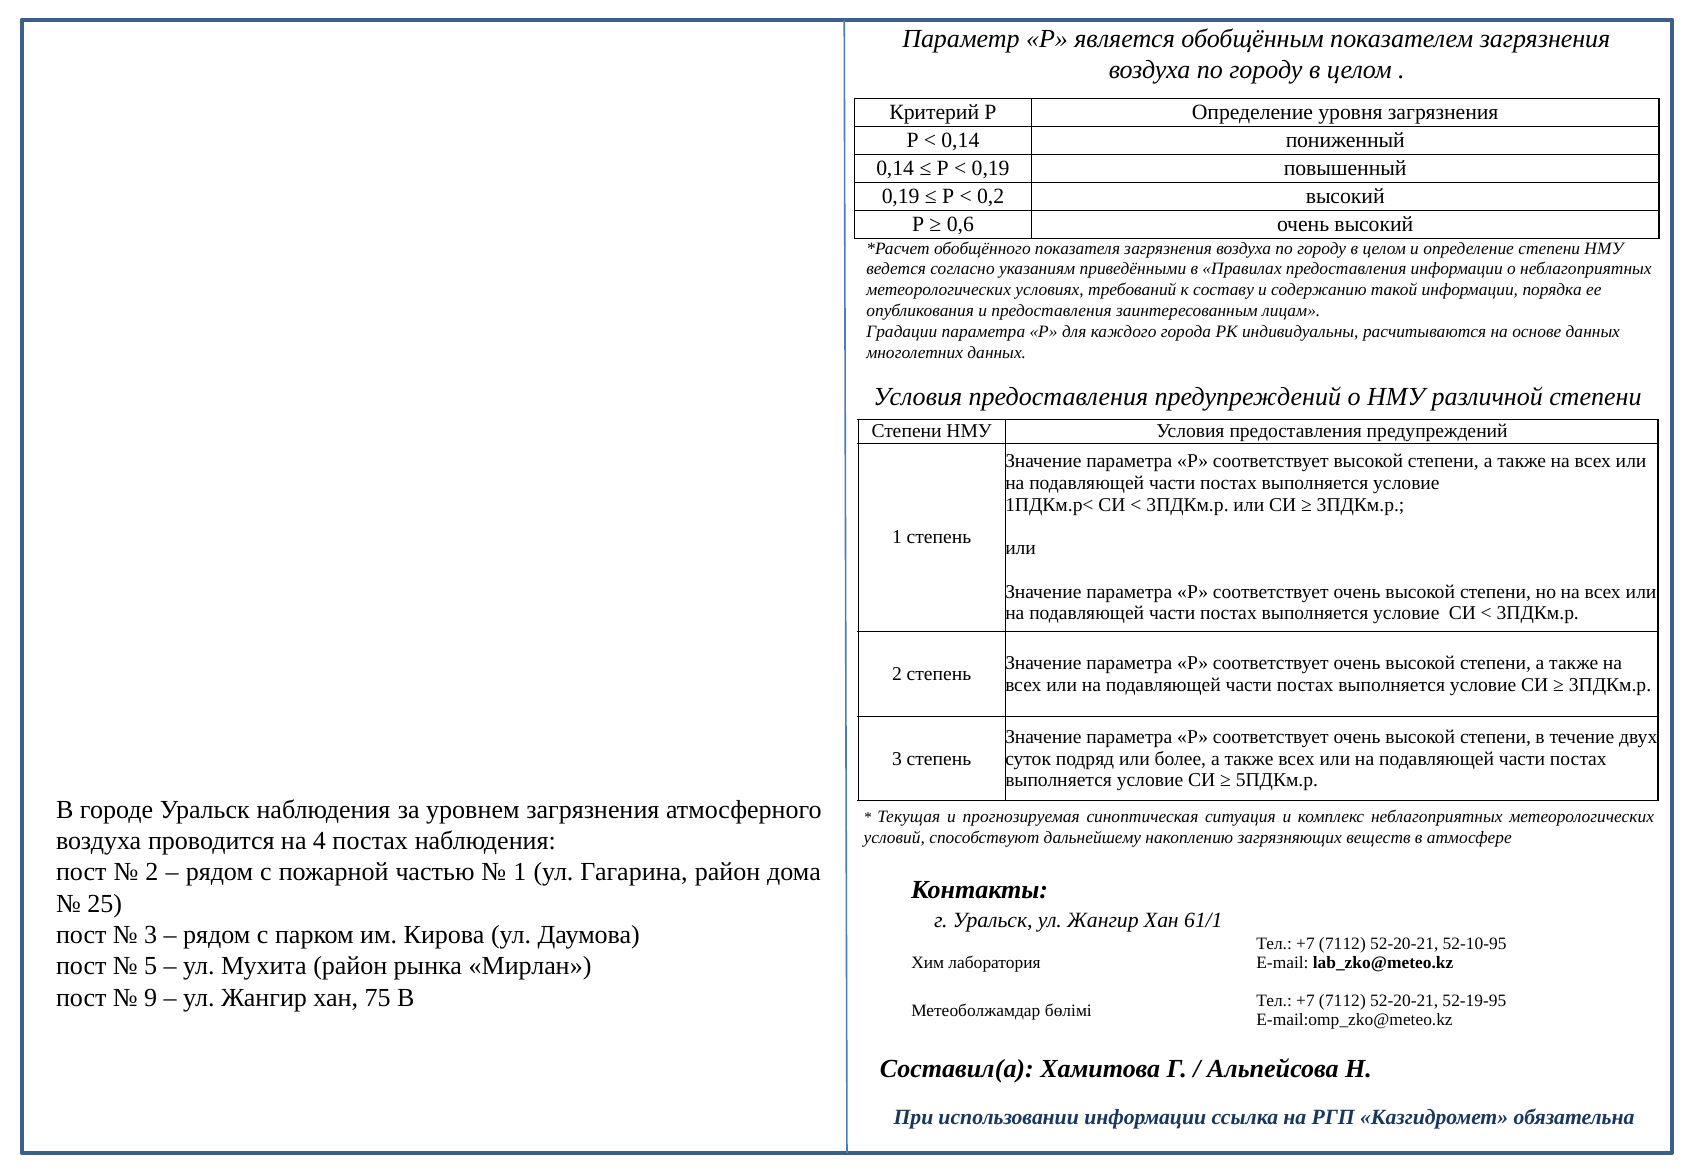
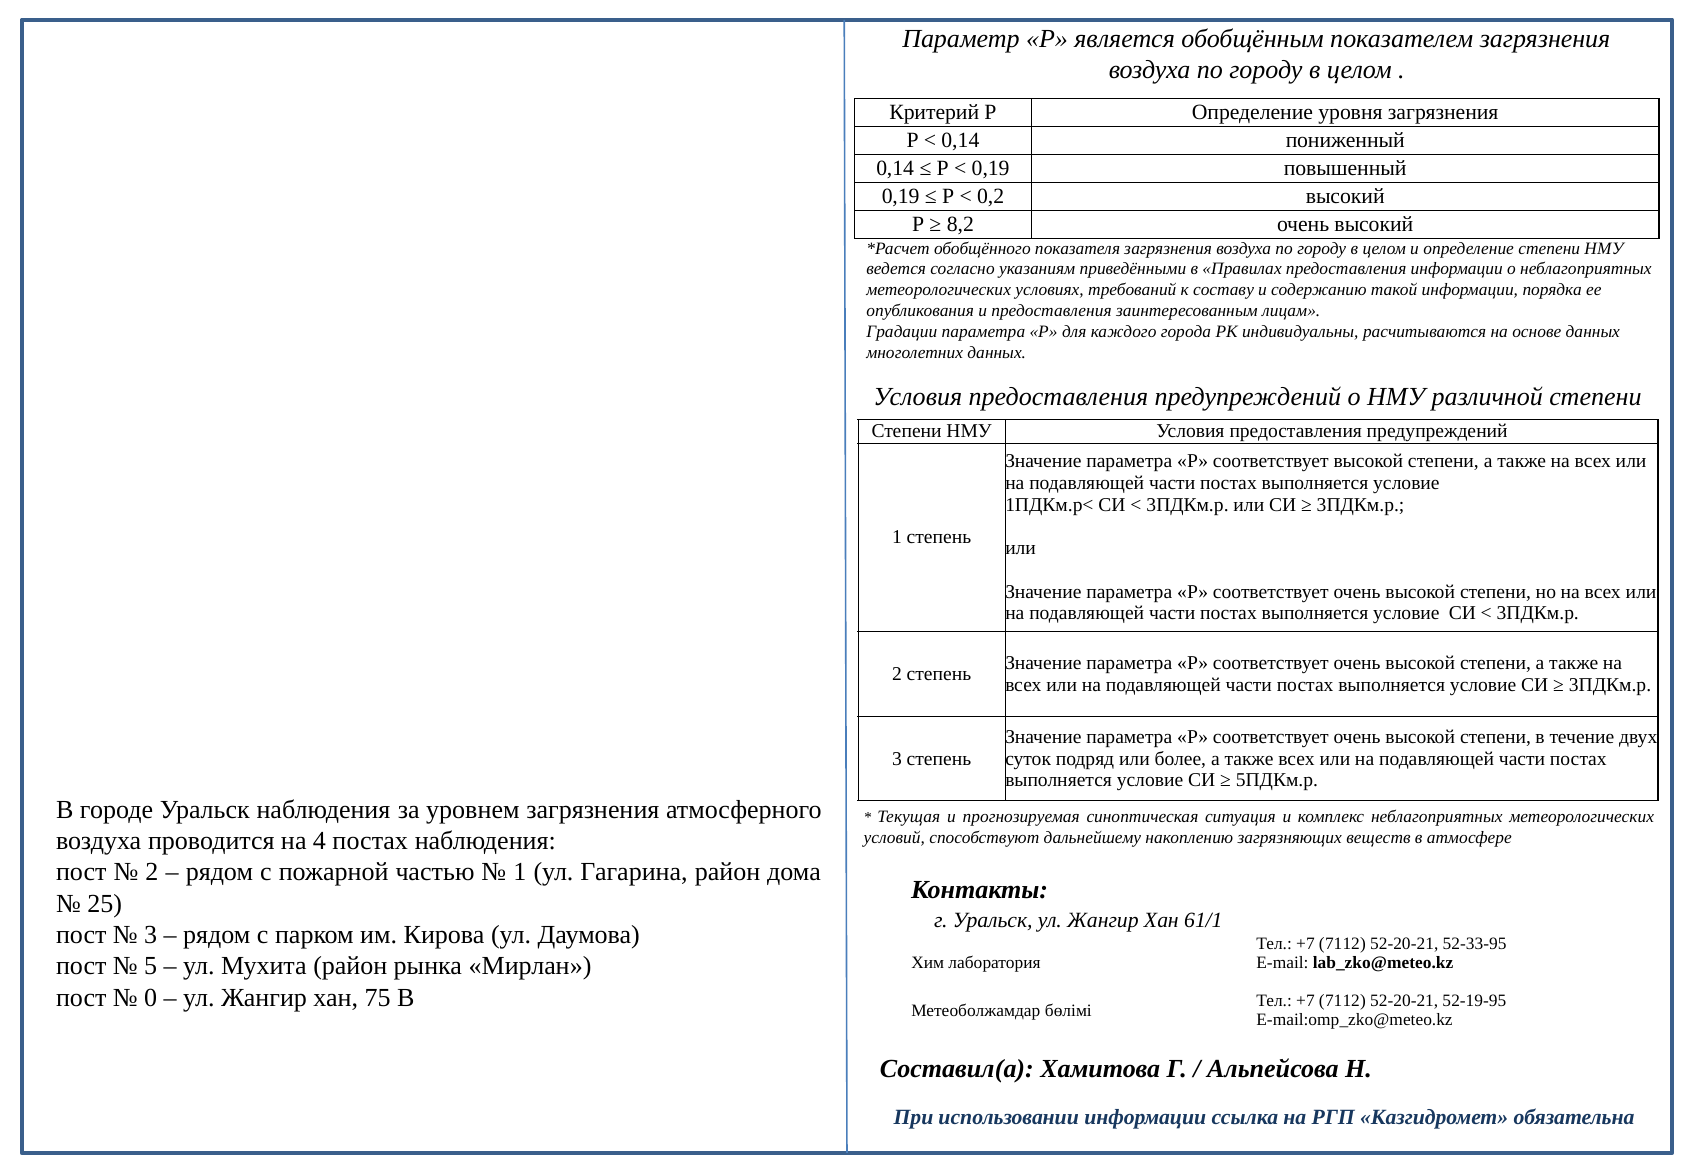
0,6: 0,6 -> 8,2
52-10-95: 52-10-95 -> 52-33-95
9: 9 -> 0
